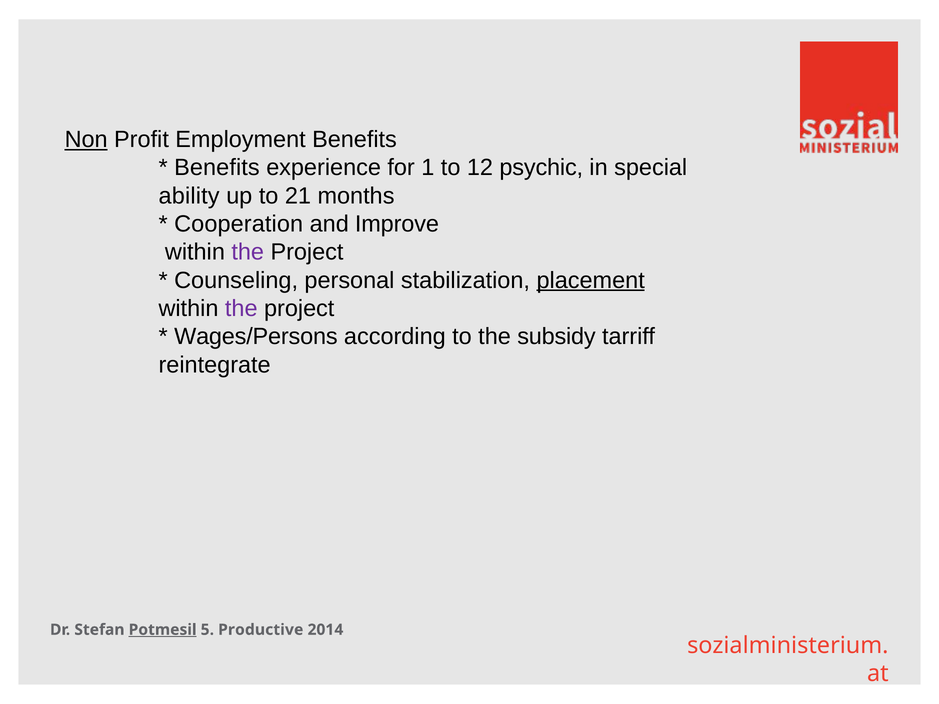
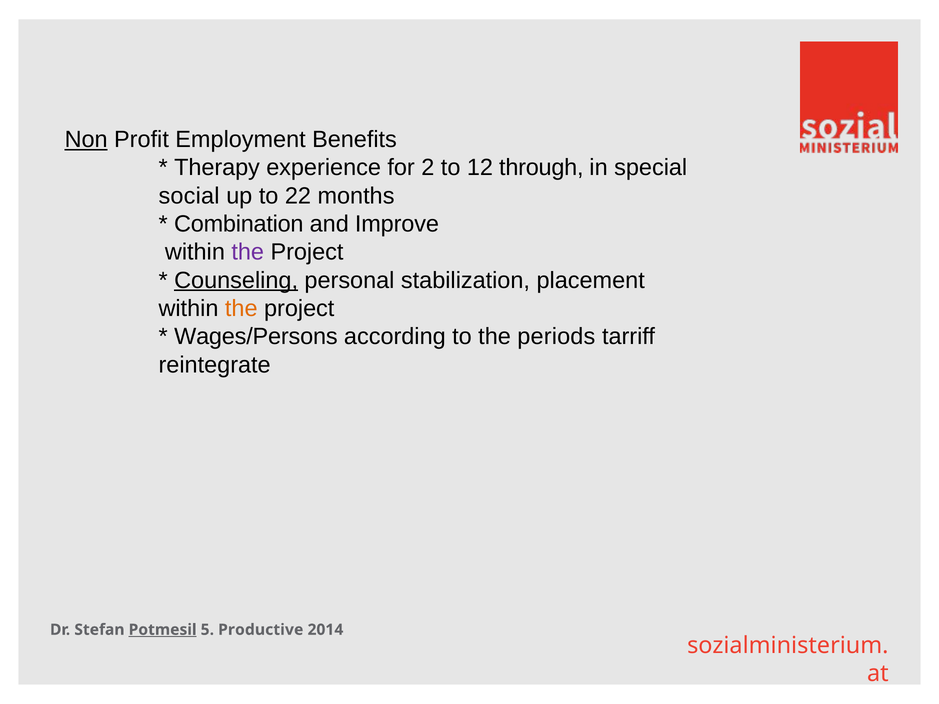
Benefits at (217, 168): Benefits -> Therapy
1: 1 -> 2
psychic: psychic -> through
ability: ability -> social
21: 21 -> 22
Cooperation: Cooperation -> Combination
Counseling underline: none -> present
placement underline: present -> none
the at (241, 309) colour: purple -> orange
subsidy: subsidy -> periods
